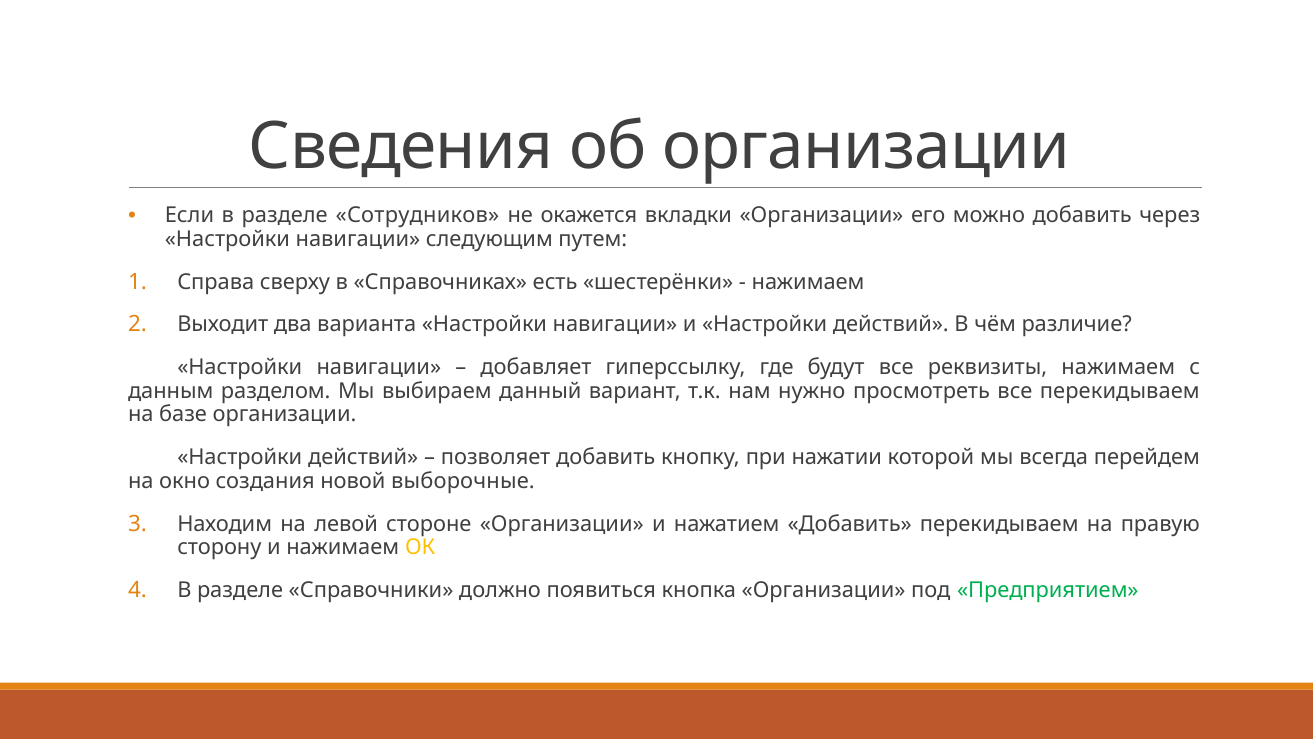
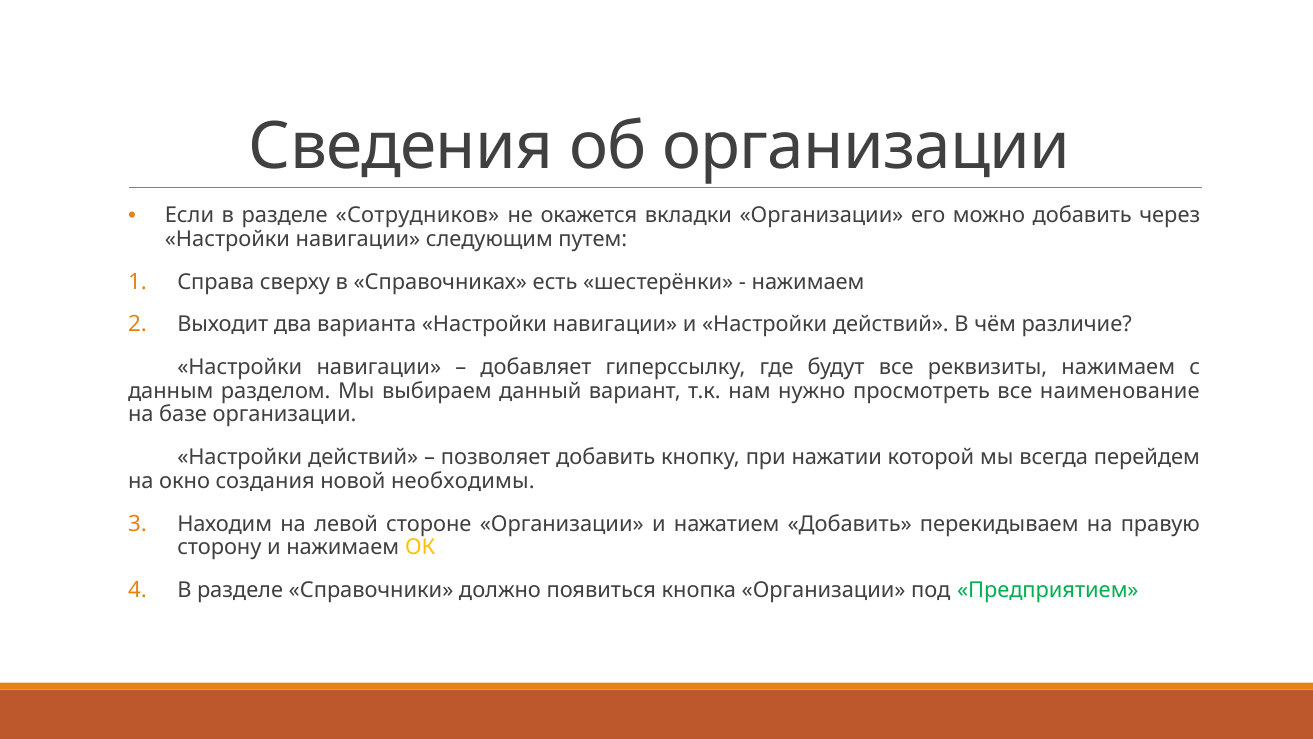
все перекидываем: перекидываем -> наименование
выборочные: выборочные -> необходимы
